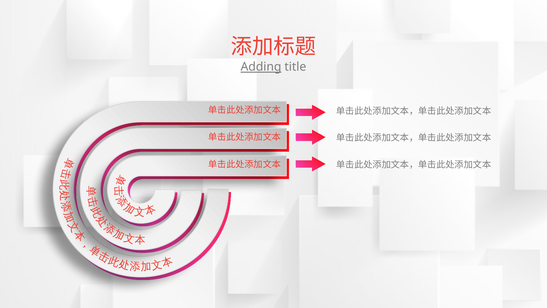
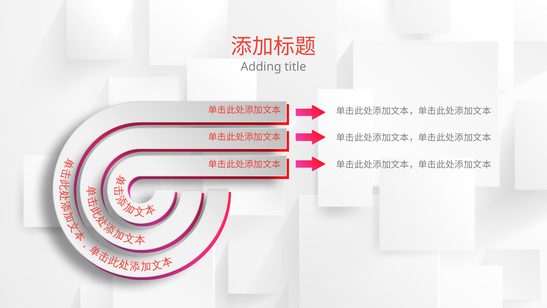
Adding underline: present -> none
